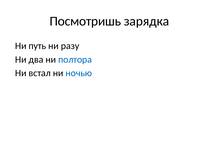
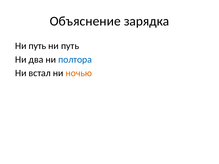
Посмотришь: Посмотришь -> Объяснение
разу at (70, 46): разу -> путь
ночью colour: blue -> orange
